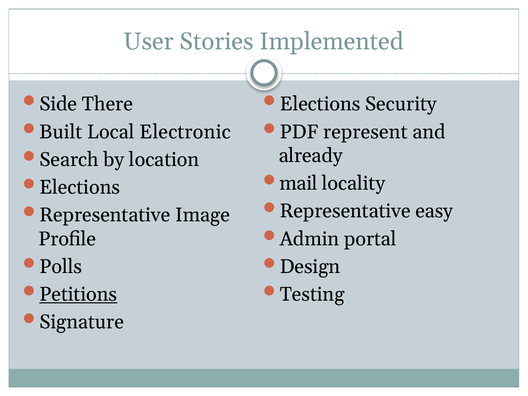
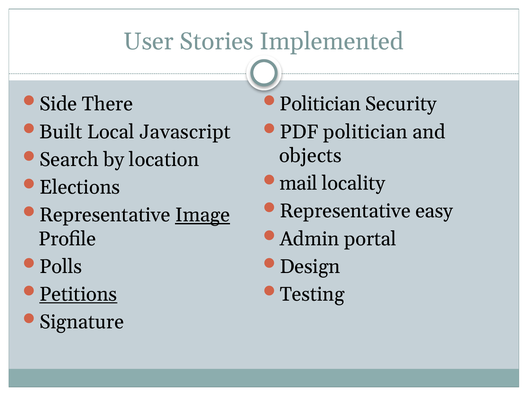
Elections at (320, 104): Elections -> Politician
Electronic: Electronic -> Javascript
PDF represent: represent -> politician
already: already -> objects
Image underline: none -> present
